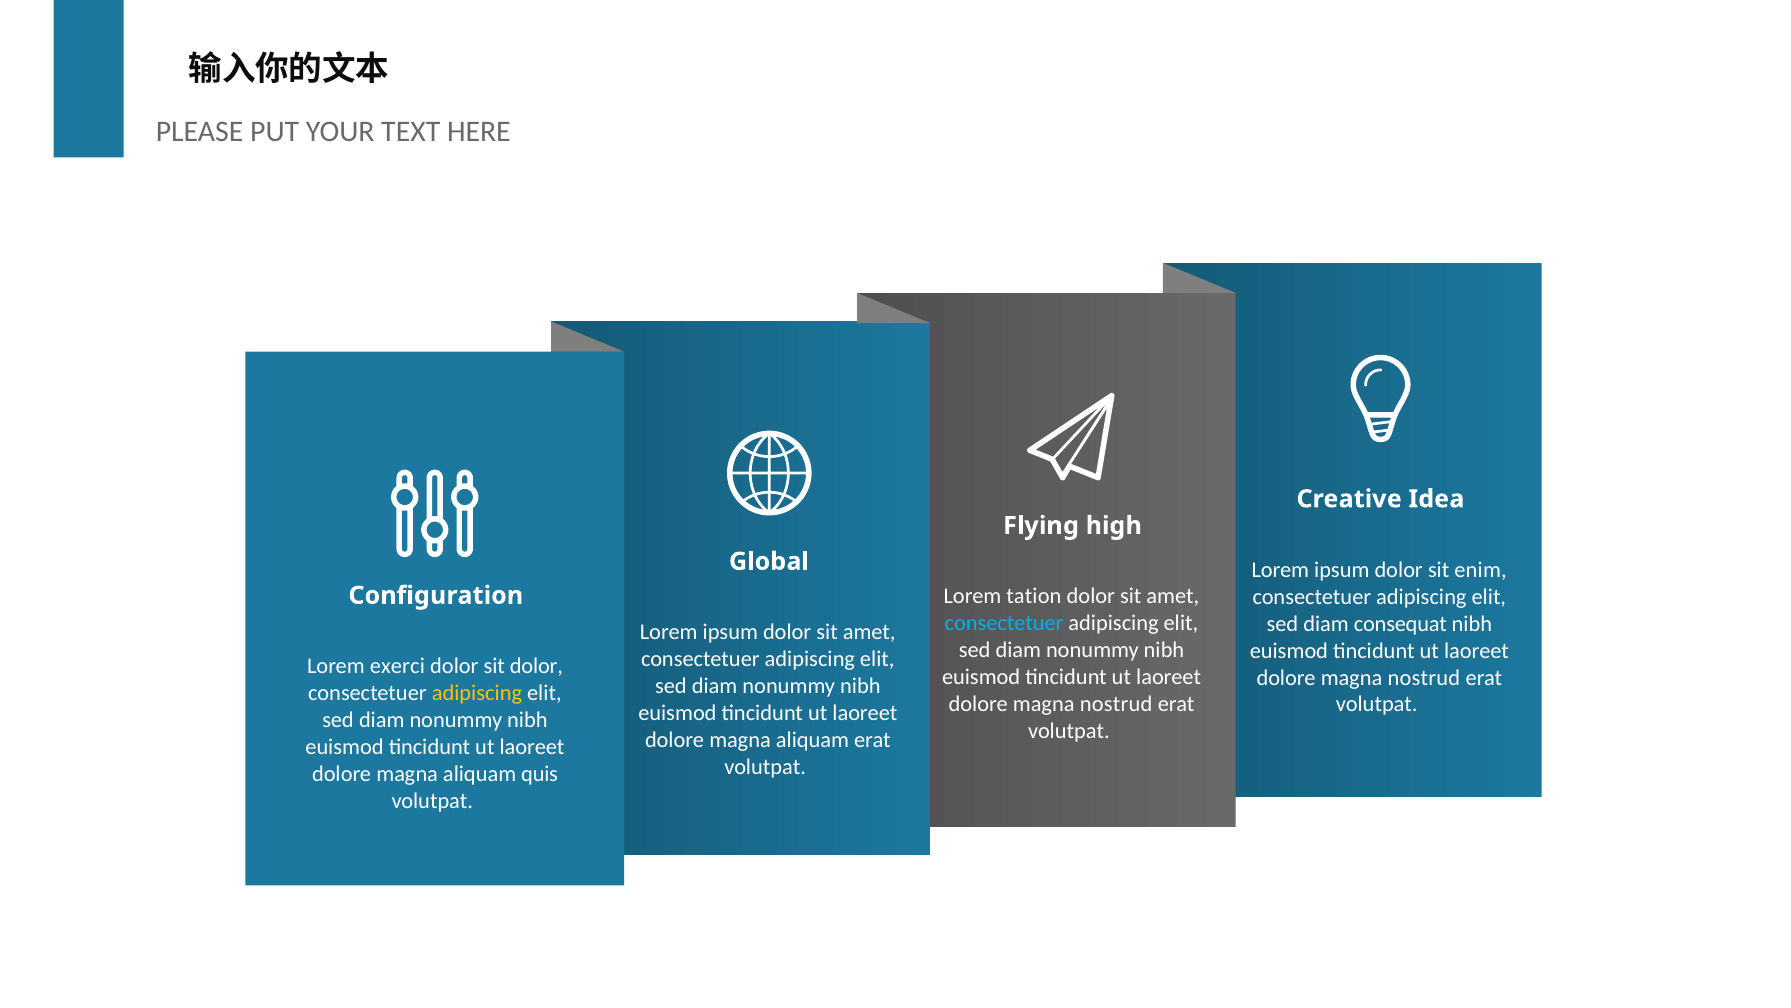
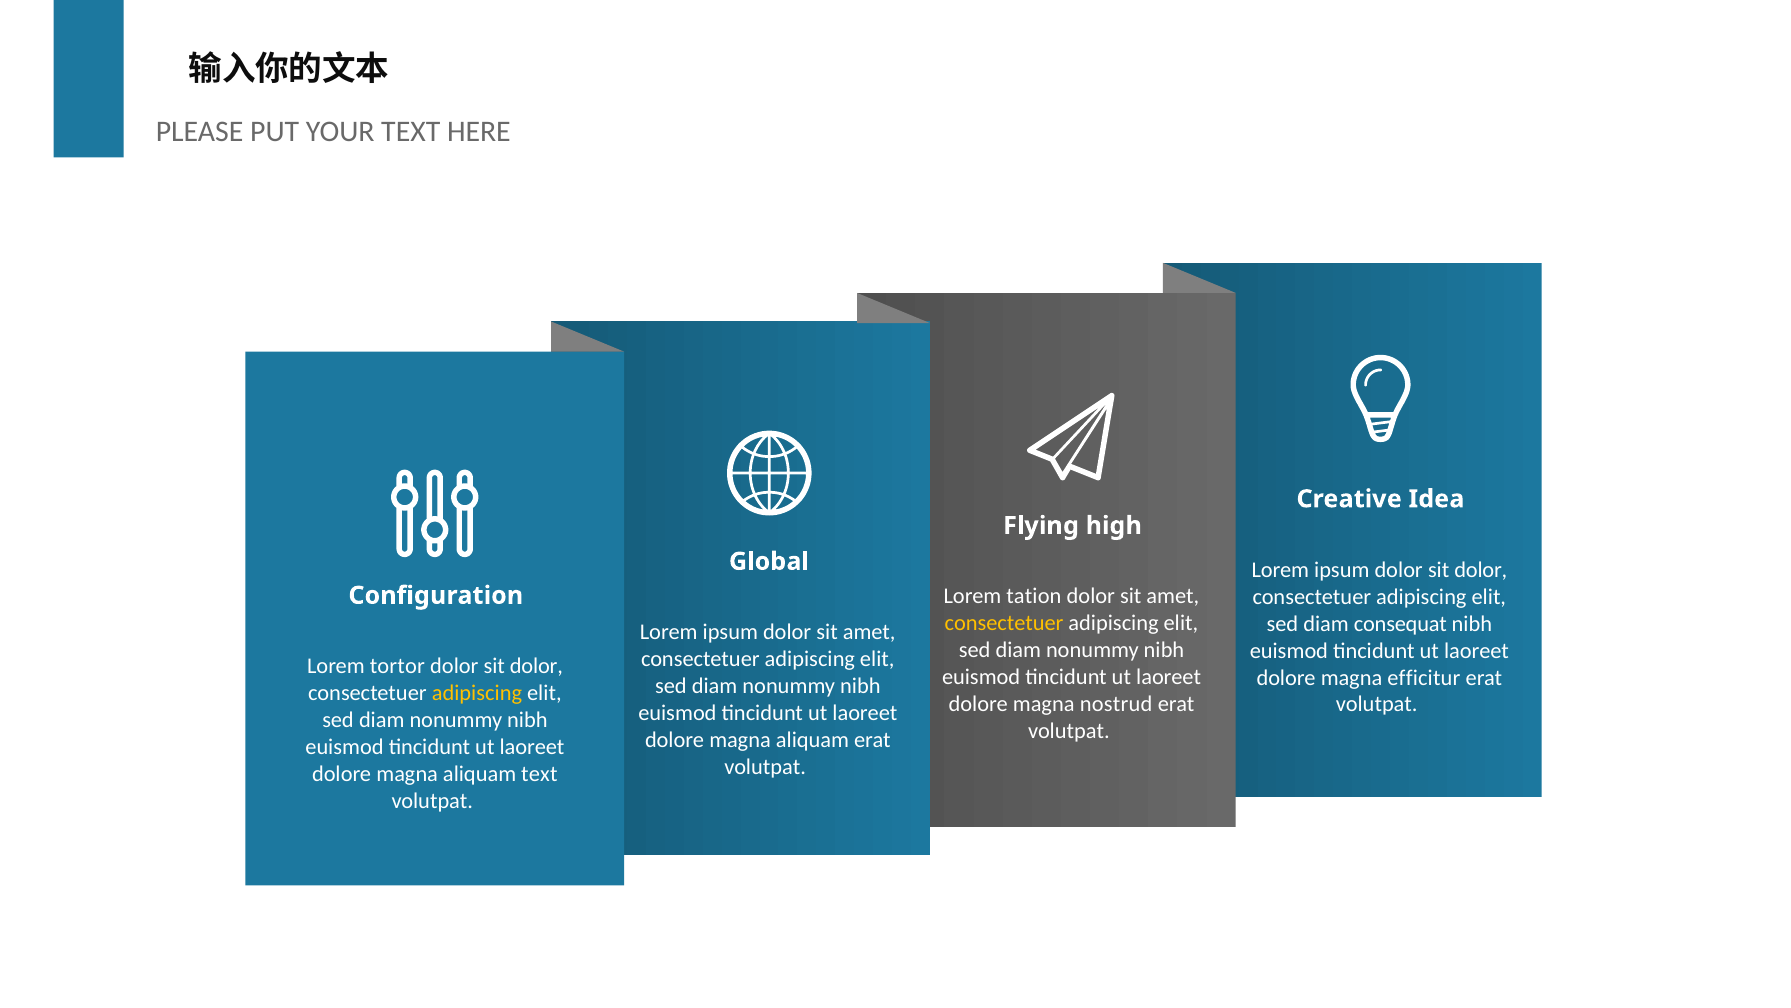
ipsum dolor sit enim: enim -> dolor
consectetuer at (1004, 623) colour: light blue -> yellow
exerci: exerci -> tortor
nostrud at (1424, 677): nostrud -> efficitur
aliquam quis: quis -> text
